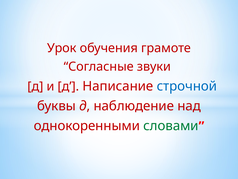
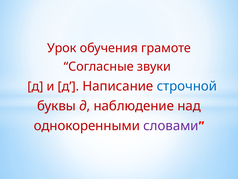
словами colour: green -> purple
